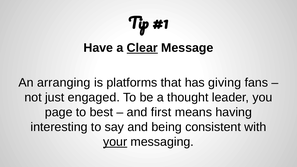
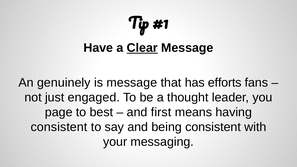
arranging: arranging -> genuinely
is platforms: platforms -> message
giving: giving -> efforts
interesting at (59, 127): interesting -> consistent
your underline: present -> none
